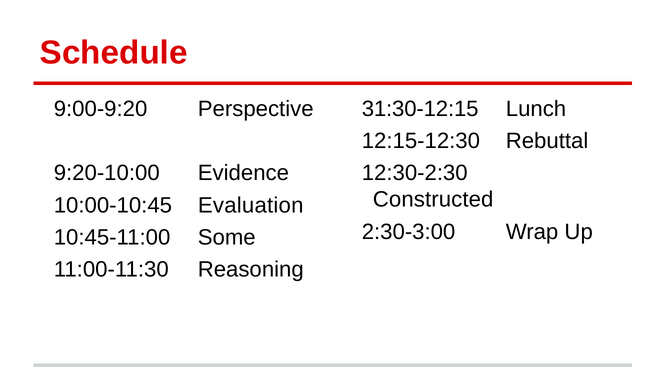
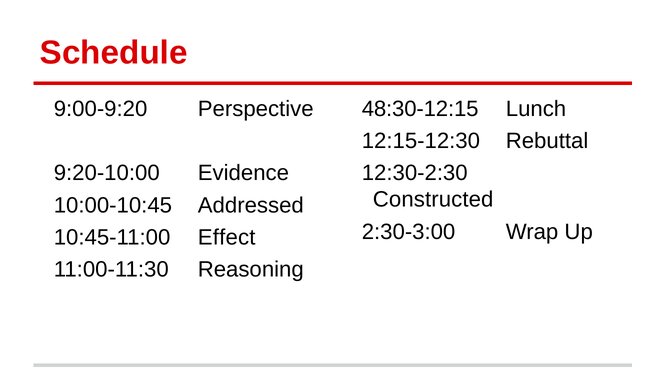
31:30-12:15: 31:30-12:15 -> 48:30-12:15
Evaluation: Evaluation -> Addressed
Some: Some -> Effect
